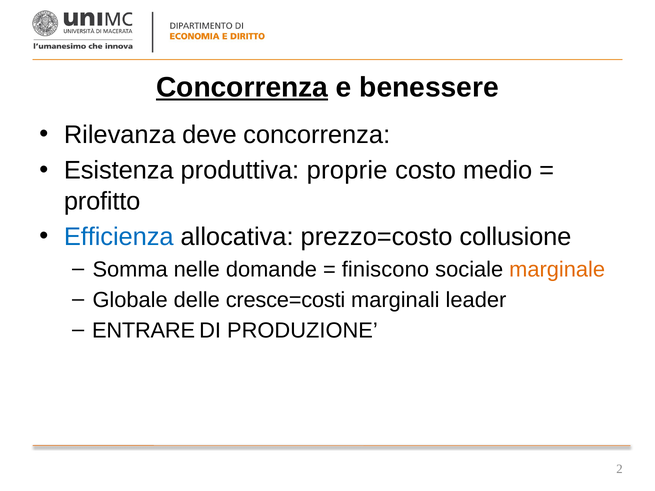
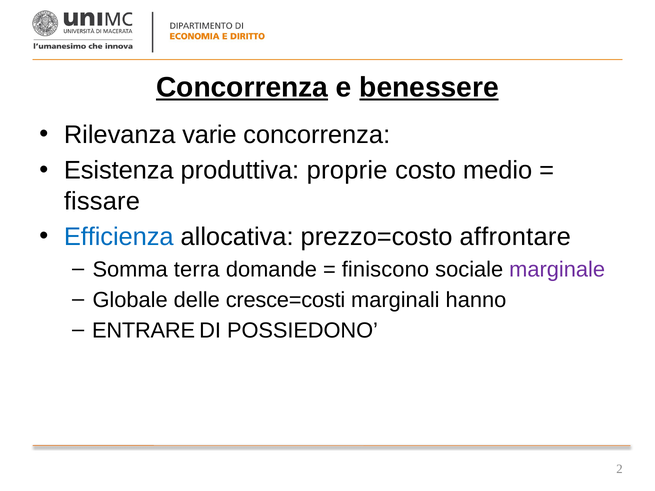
benessere underline: none -> present
deve: deve -> varie
profitto: profitto -> fissare
collusione: collusione -> affrontare
nelle: nelle -> terra
marginale colour: orange -> purple
leader: leader -> hanno
PRODUZIONE: PRODUZIONE -> POSSIEDONO
